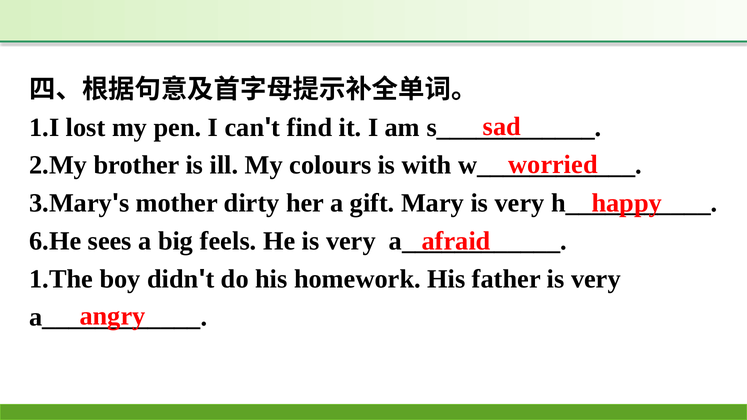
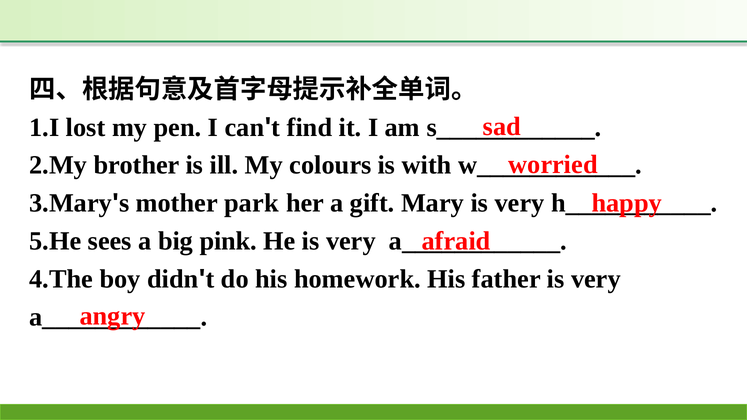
dirty: dirty -> park
6.He: 6.He -> 5.He
feels: feels -> pink
1.The: 1.The -> 4.The
